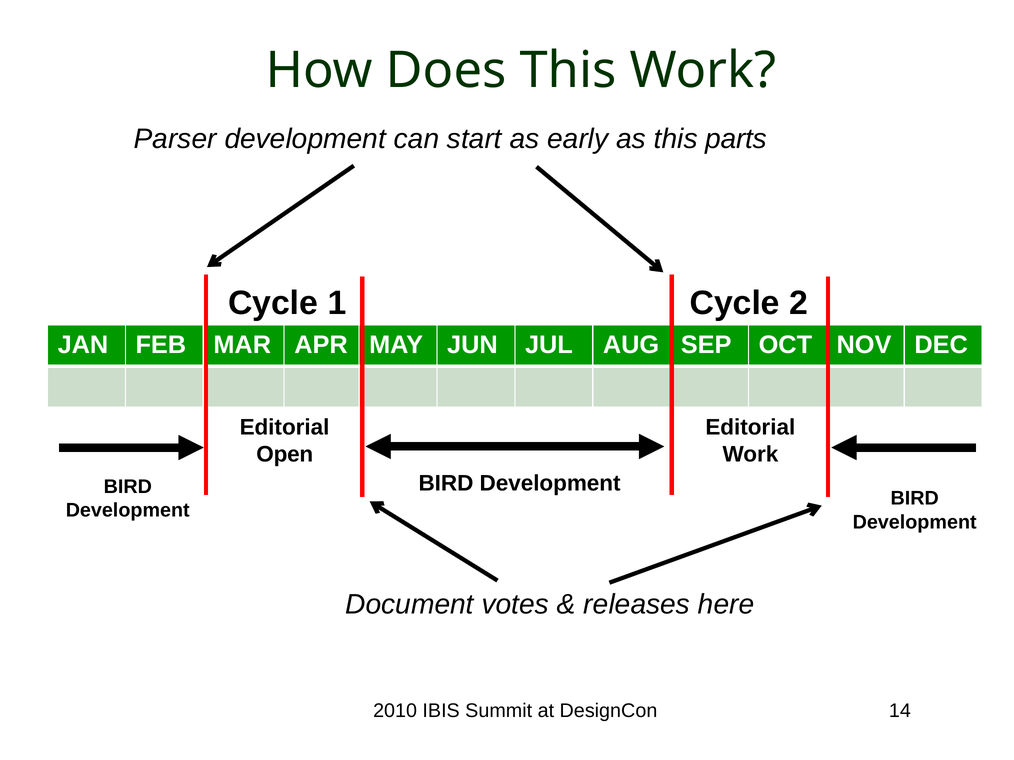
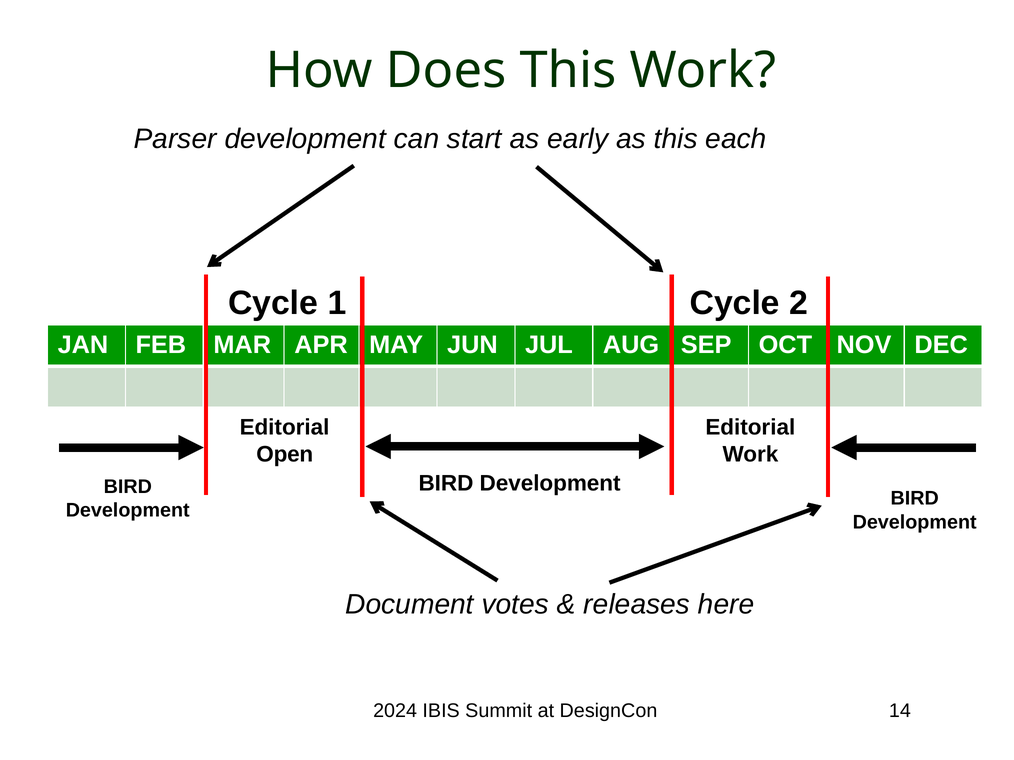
parts: parts -> each
2010: 2010 -> 2024
